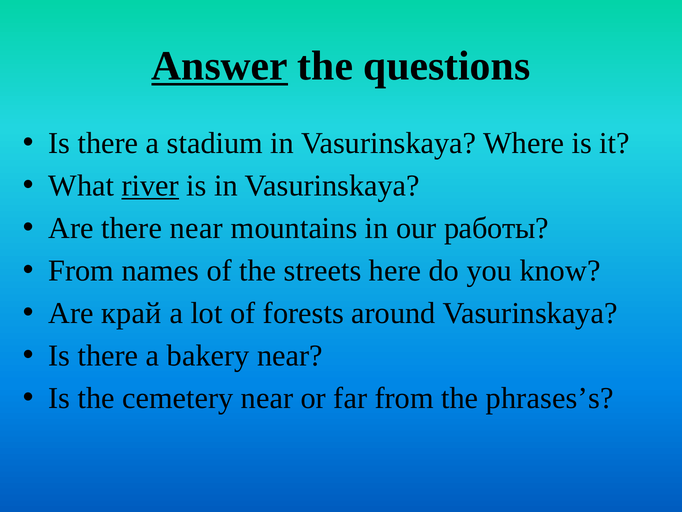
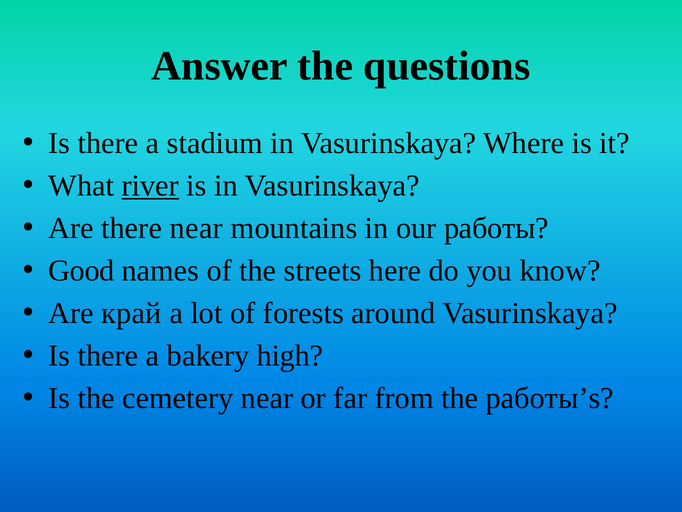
Answer underline: present -> none
From at (81, 271): From -> Good
bakery near: near -> high
phrases’s: phrases’s -> работы’s
